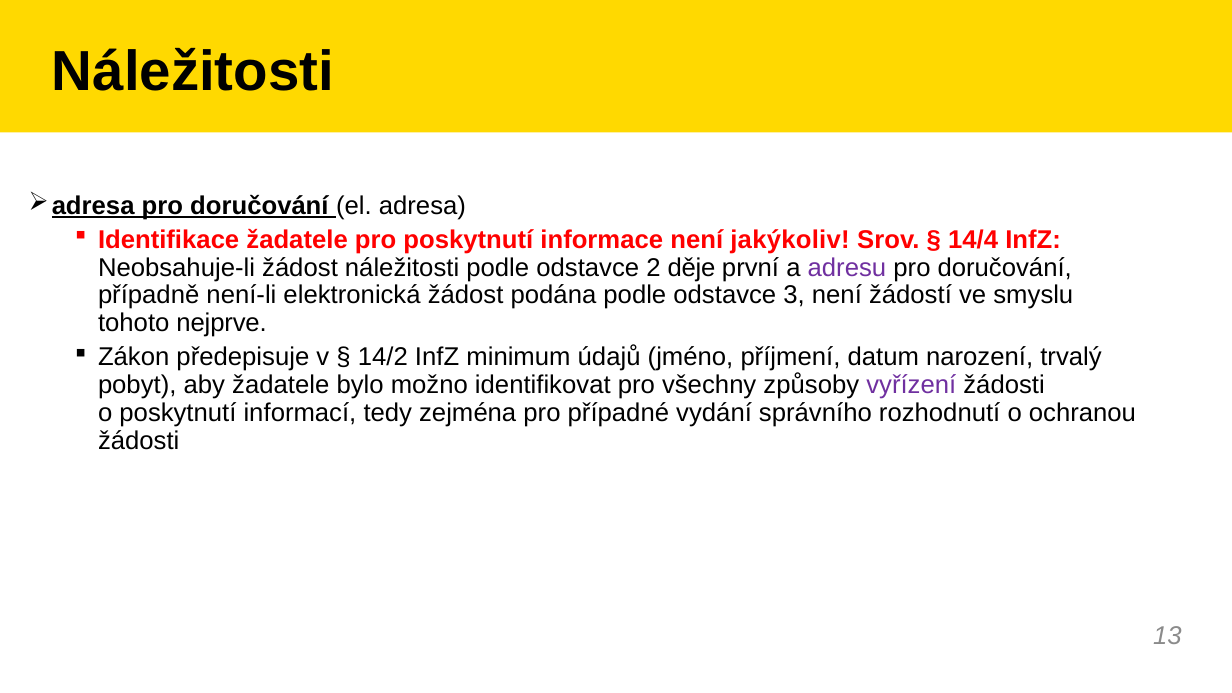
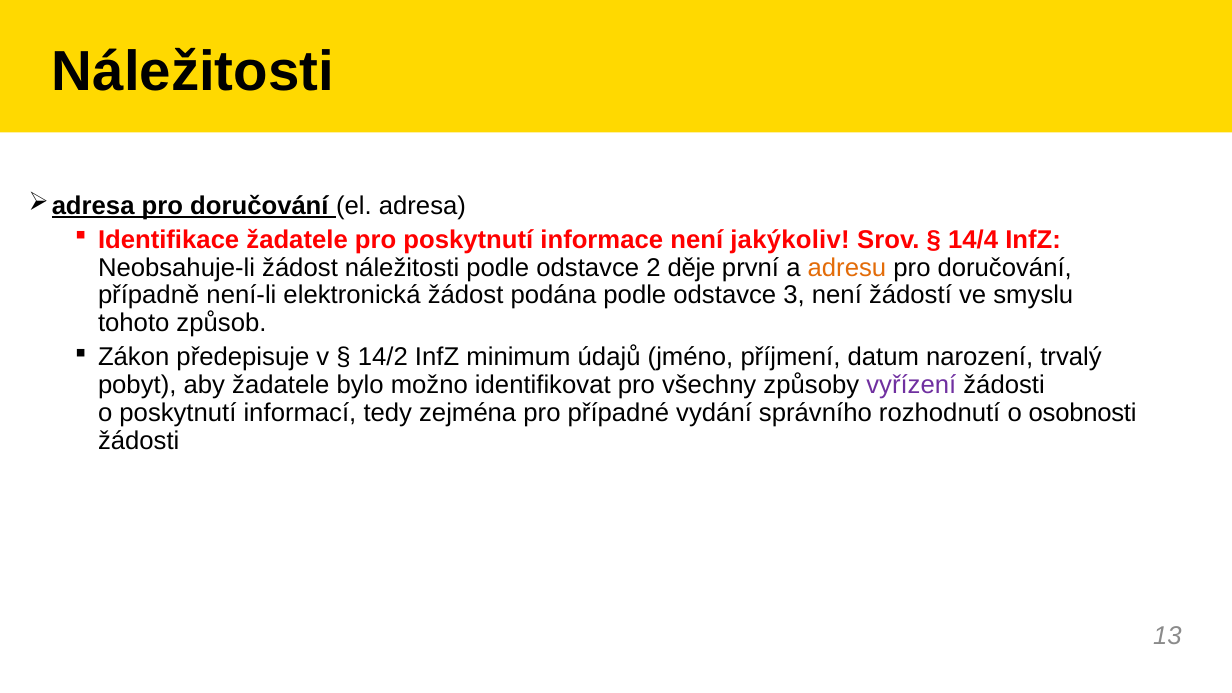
adresu colour: purple -> orange
nejprve: nejprve -> způsob
ochranou: ochranou -> osobnosti
